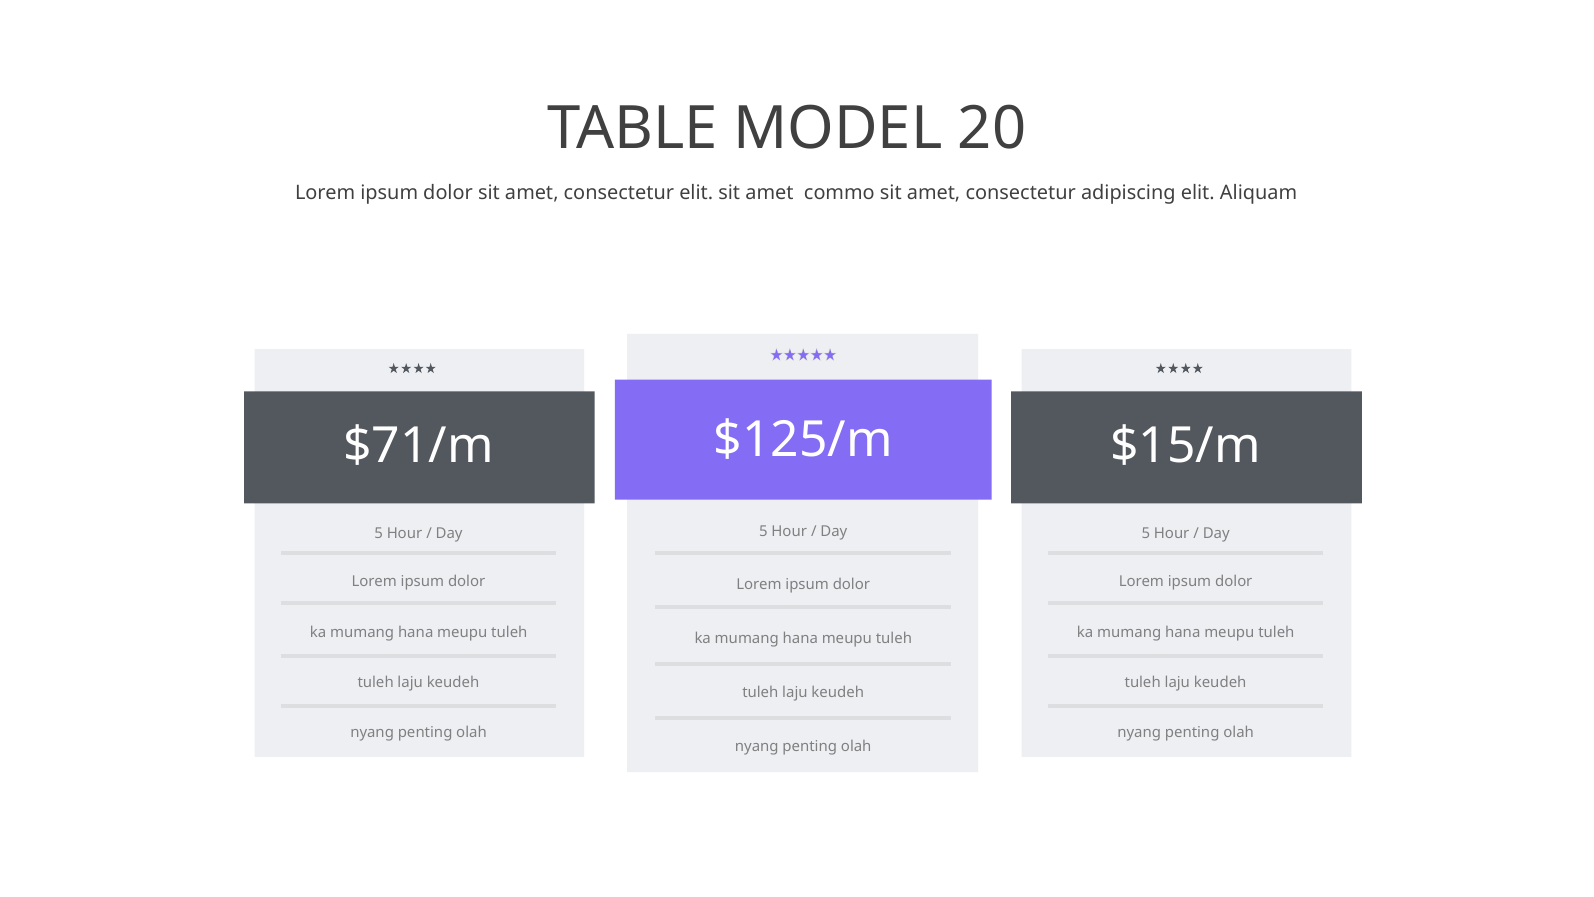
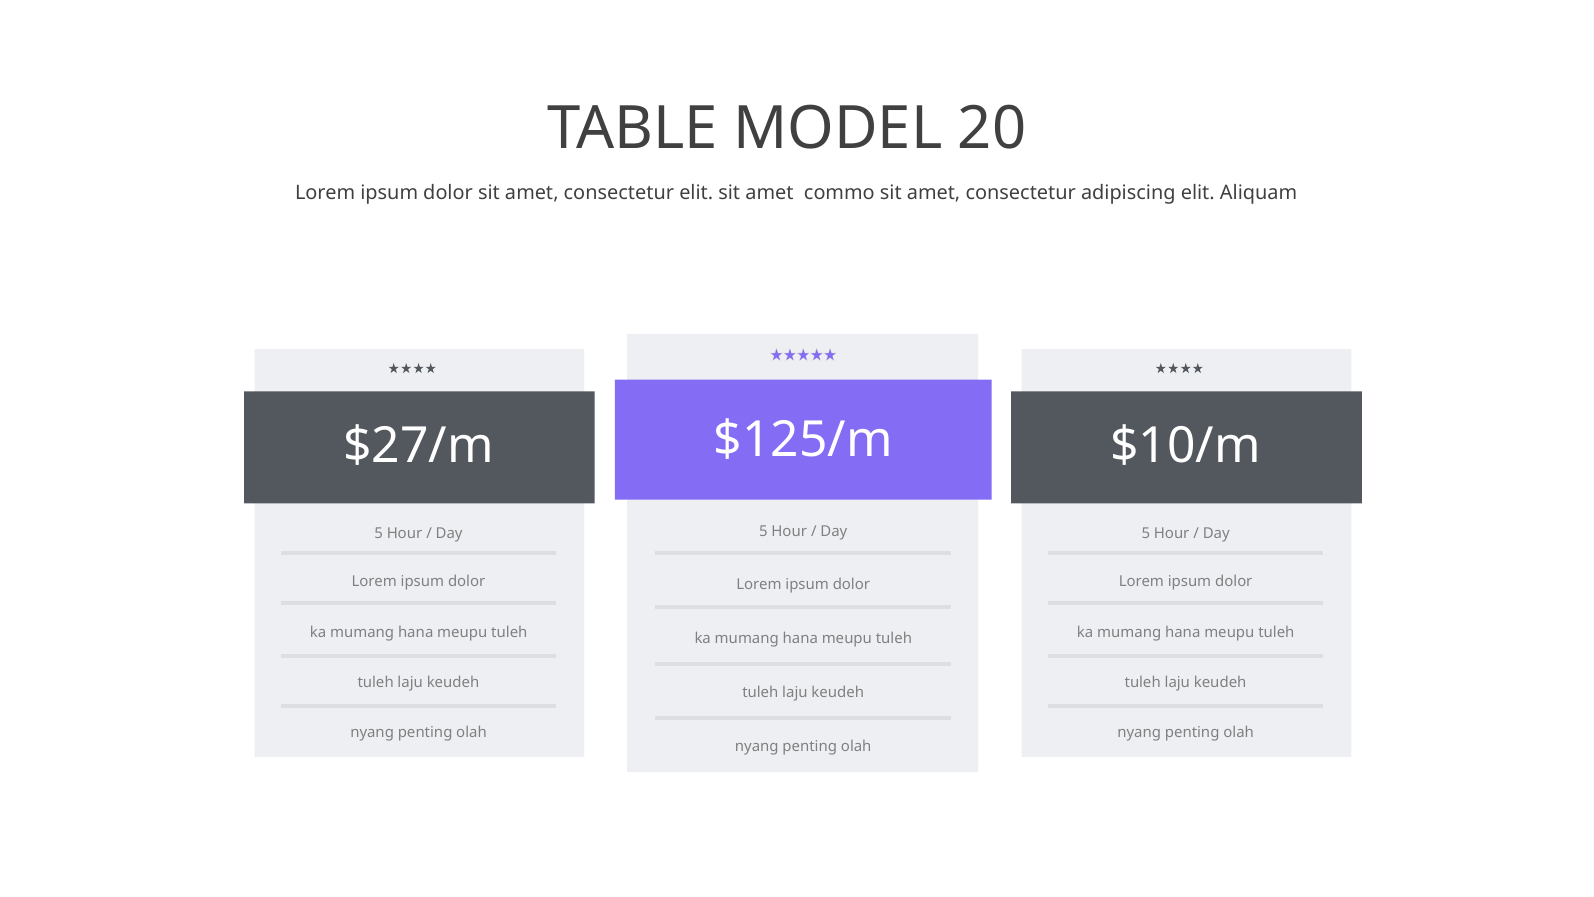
$15/m: $15/m -> $10/m
$71/m: $71/m -> $27/m
